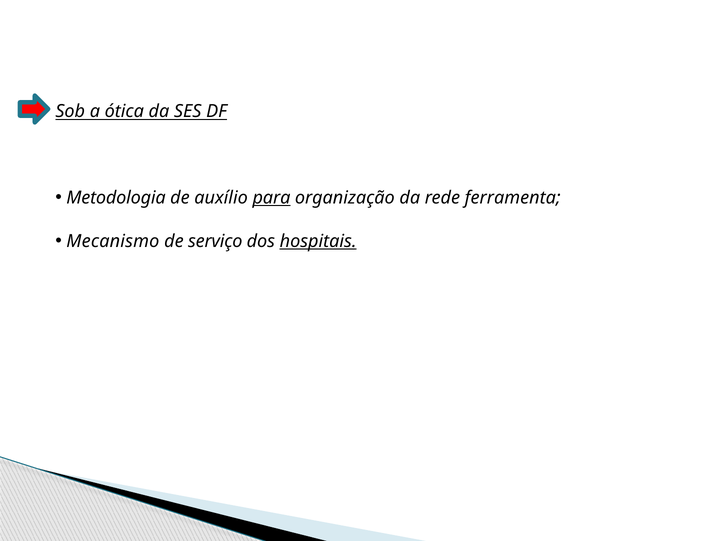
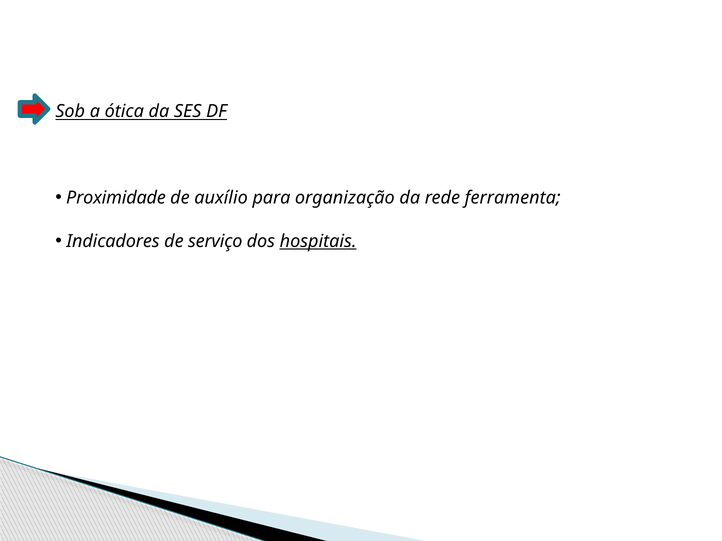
Metodologia: Metodologia -> Proximidade
para underline: present -> none
Mecanismo: Mecanismo -> Indicadores
